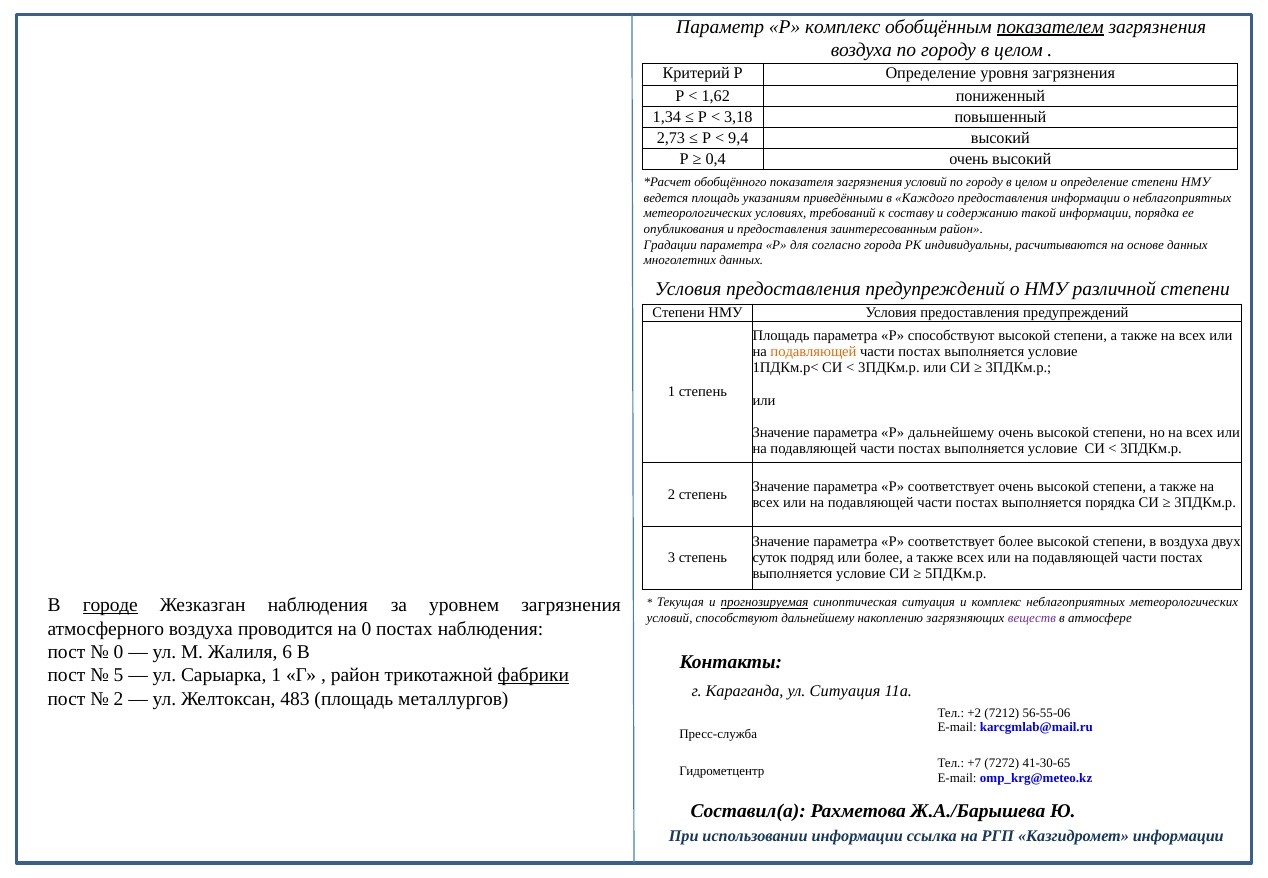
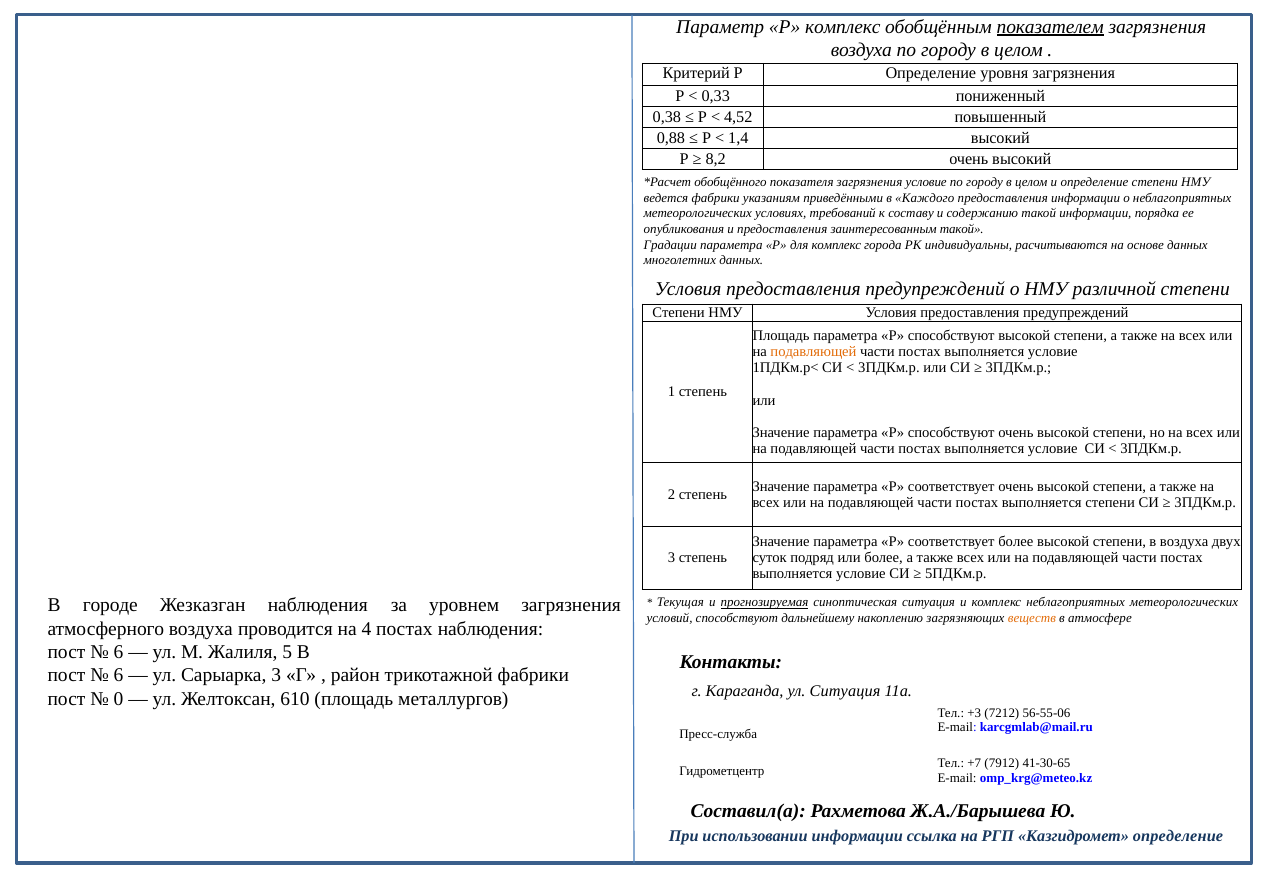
1,62: 1,62 -> 0,33
1,34: 1,34 -> 0,38
3,18: 3,18 -> 4,52
2,73: 2,73 -> 0,88
9,4: 9,4 -> 1,4
0,4: 0,4 -> 8,2
загрязнения условий: условий -> условие
ведется площадь: площадь -> фабрики
заинтересованным район: район -> такой
для согласно: согласно -> комплекс
Значение параметра Р дальнейшему: дальнейшему -> способствуют
выполняется порядка: порядка -> степени
городе underline: present -> none
веществ colour: purple -> orange
на 0: 0 -> 4
0 at (119, 652): 0 -> 6
6: 6 -> 5
5 at (119, 675): 5 -> 6
Сарыарка 1: 1 -> 3
фабрики at (533, 675) underline: present -> none
2 at (119, 699): 2 -> 0
483: 483 -> 610
+2: +2 -> +3
7272: 7272 -> 7912
Казгидромет информации: информации -> определение
